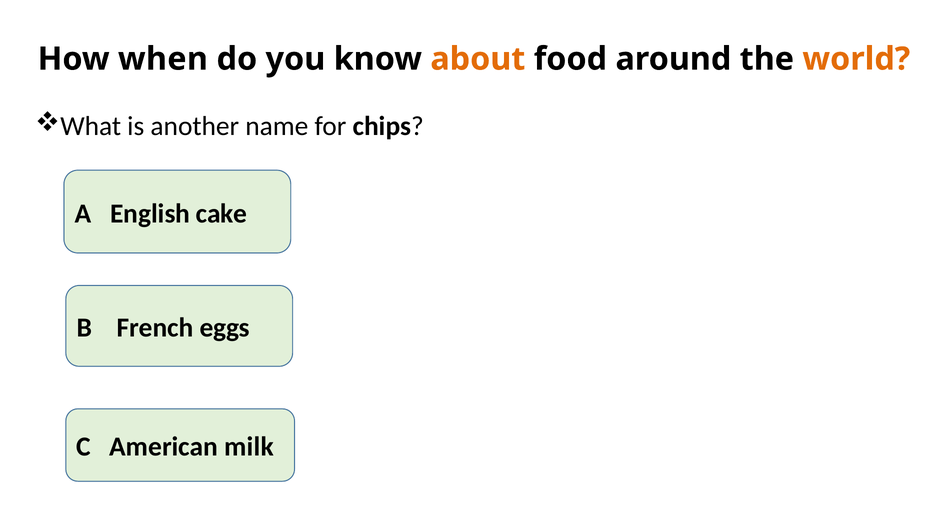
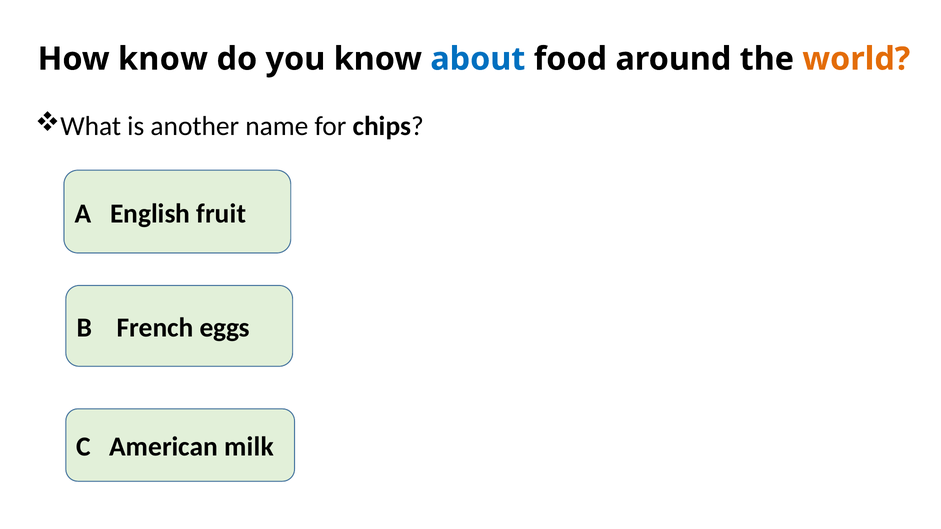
How when: when -> know
about colour: orange -> blue
cake: cake -> fruit
